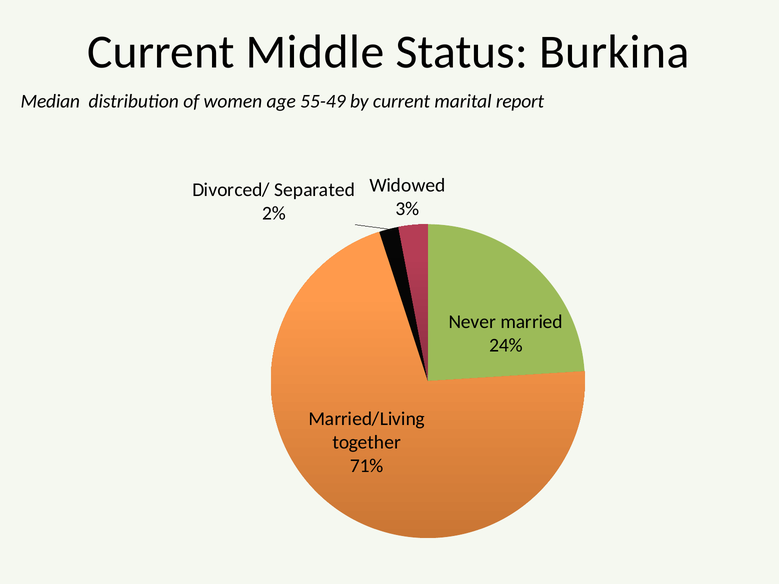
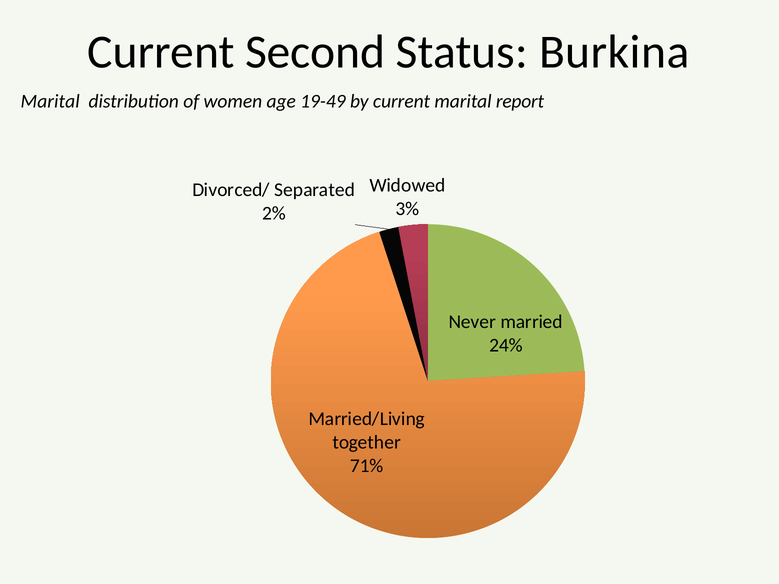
Middle: Middle -> Second
Median at (50, 101): Median -> Marital
55-49: 55-49 -> 19-49
